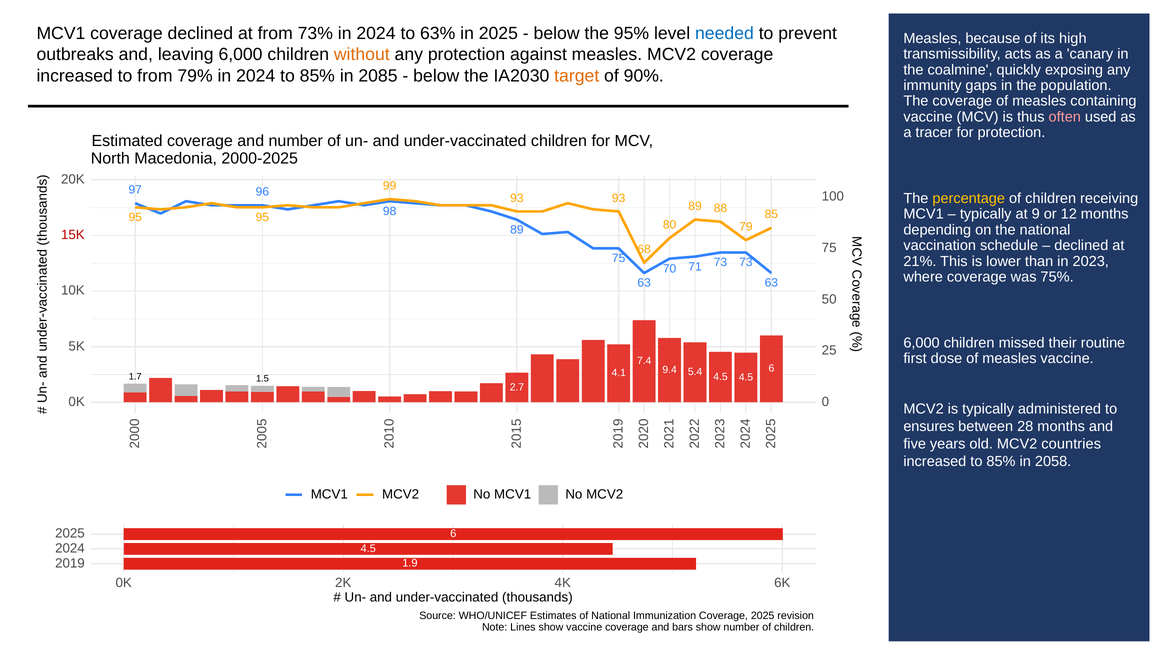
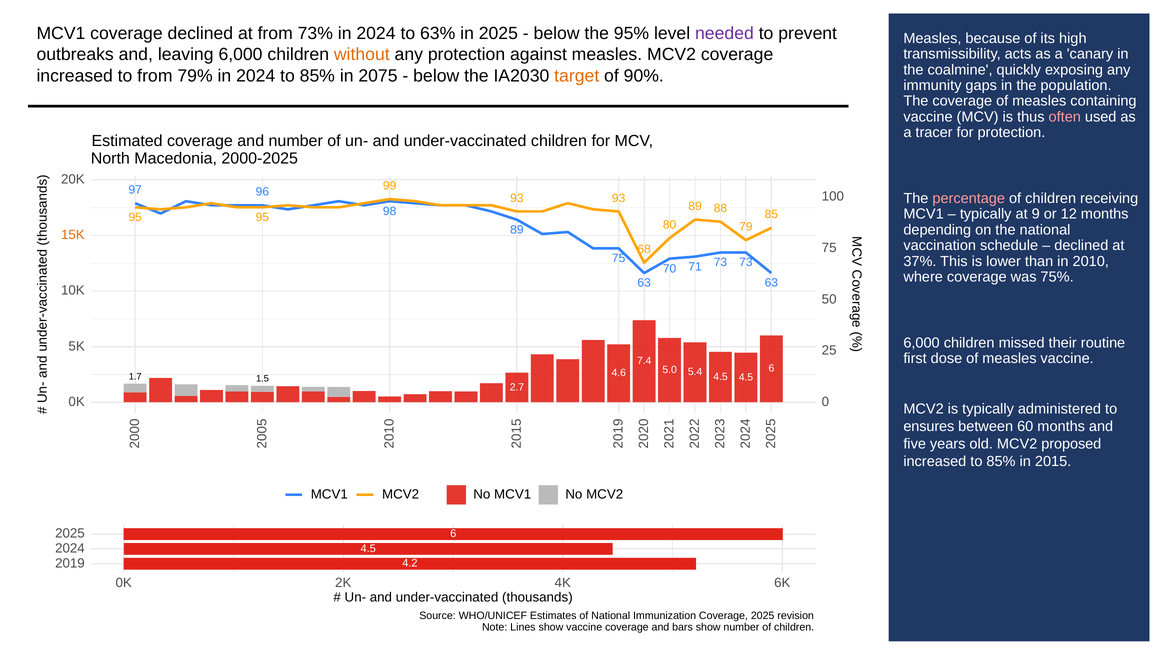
needed colour: blue -> purple
2085: 2085 -> 2075
percentage colour: yellow -> pink
15K colour: red -> orange
21%: 21% -> 37%
2023: 2023 -> 2010
9.4: 9.4 -> 5.0
4.1: 4.1 -> 4.6
28: 28 -> 60
countries: countries -> proposed
2058: 2058 -> 2015
1.9: 1.9 -> 4.2
